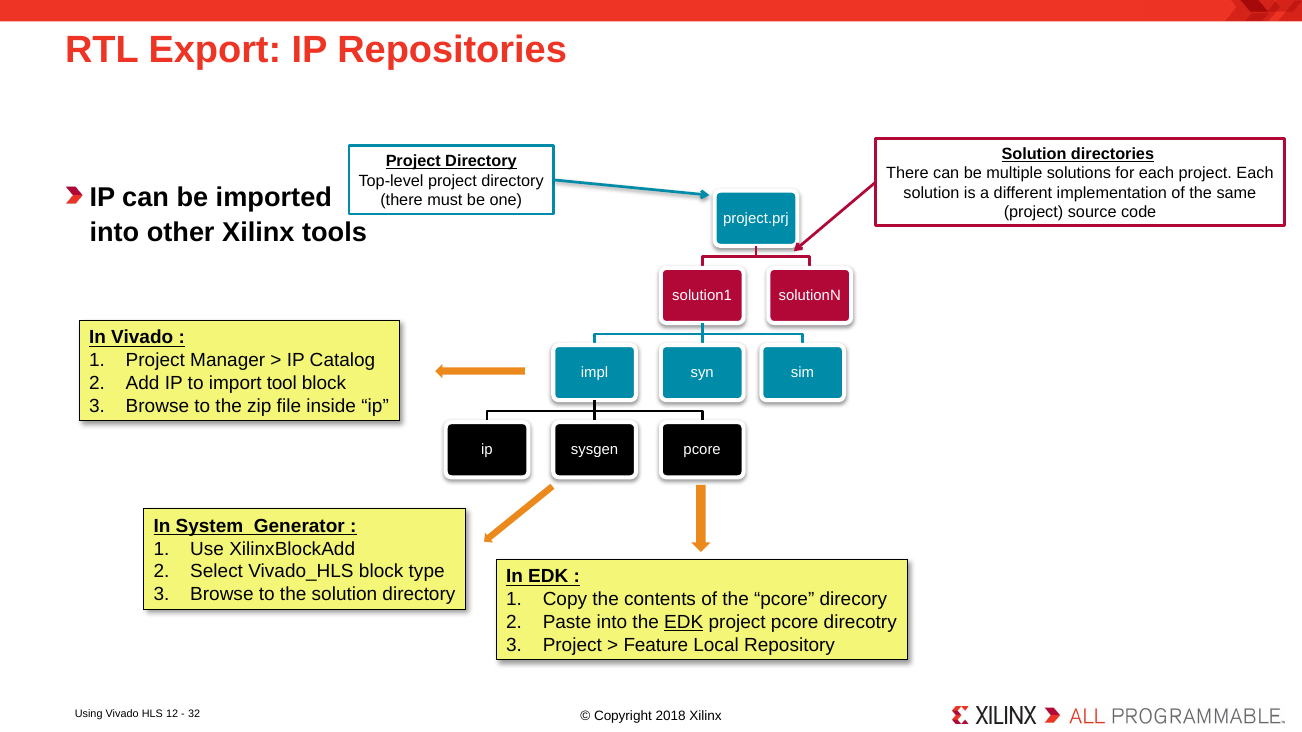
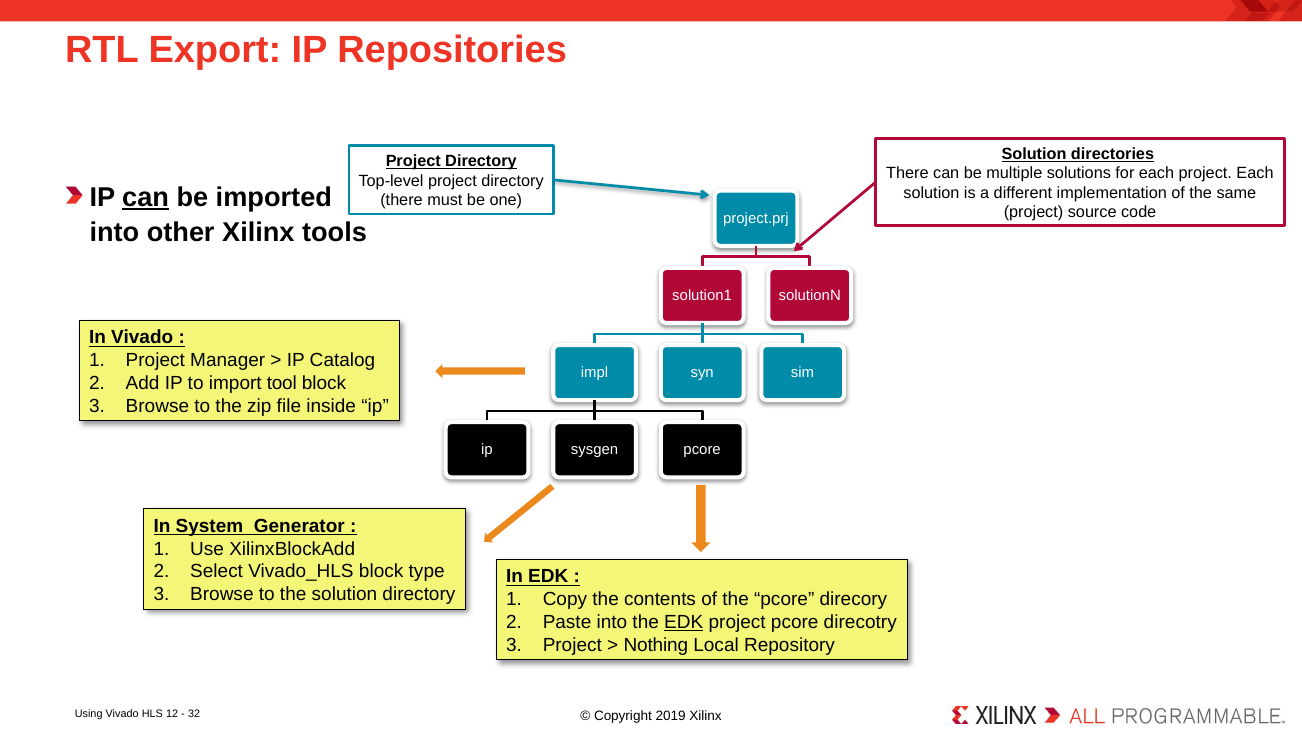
can at (146, 197) underline: none -> present
Feature: Feature -> Nothing
2018: 2018 -> 2019
